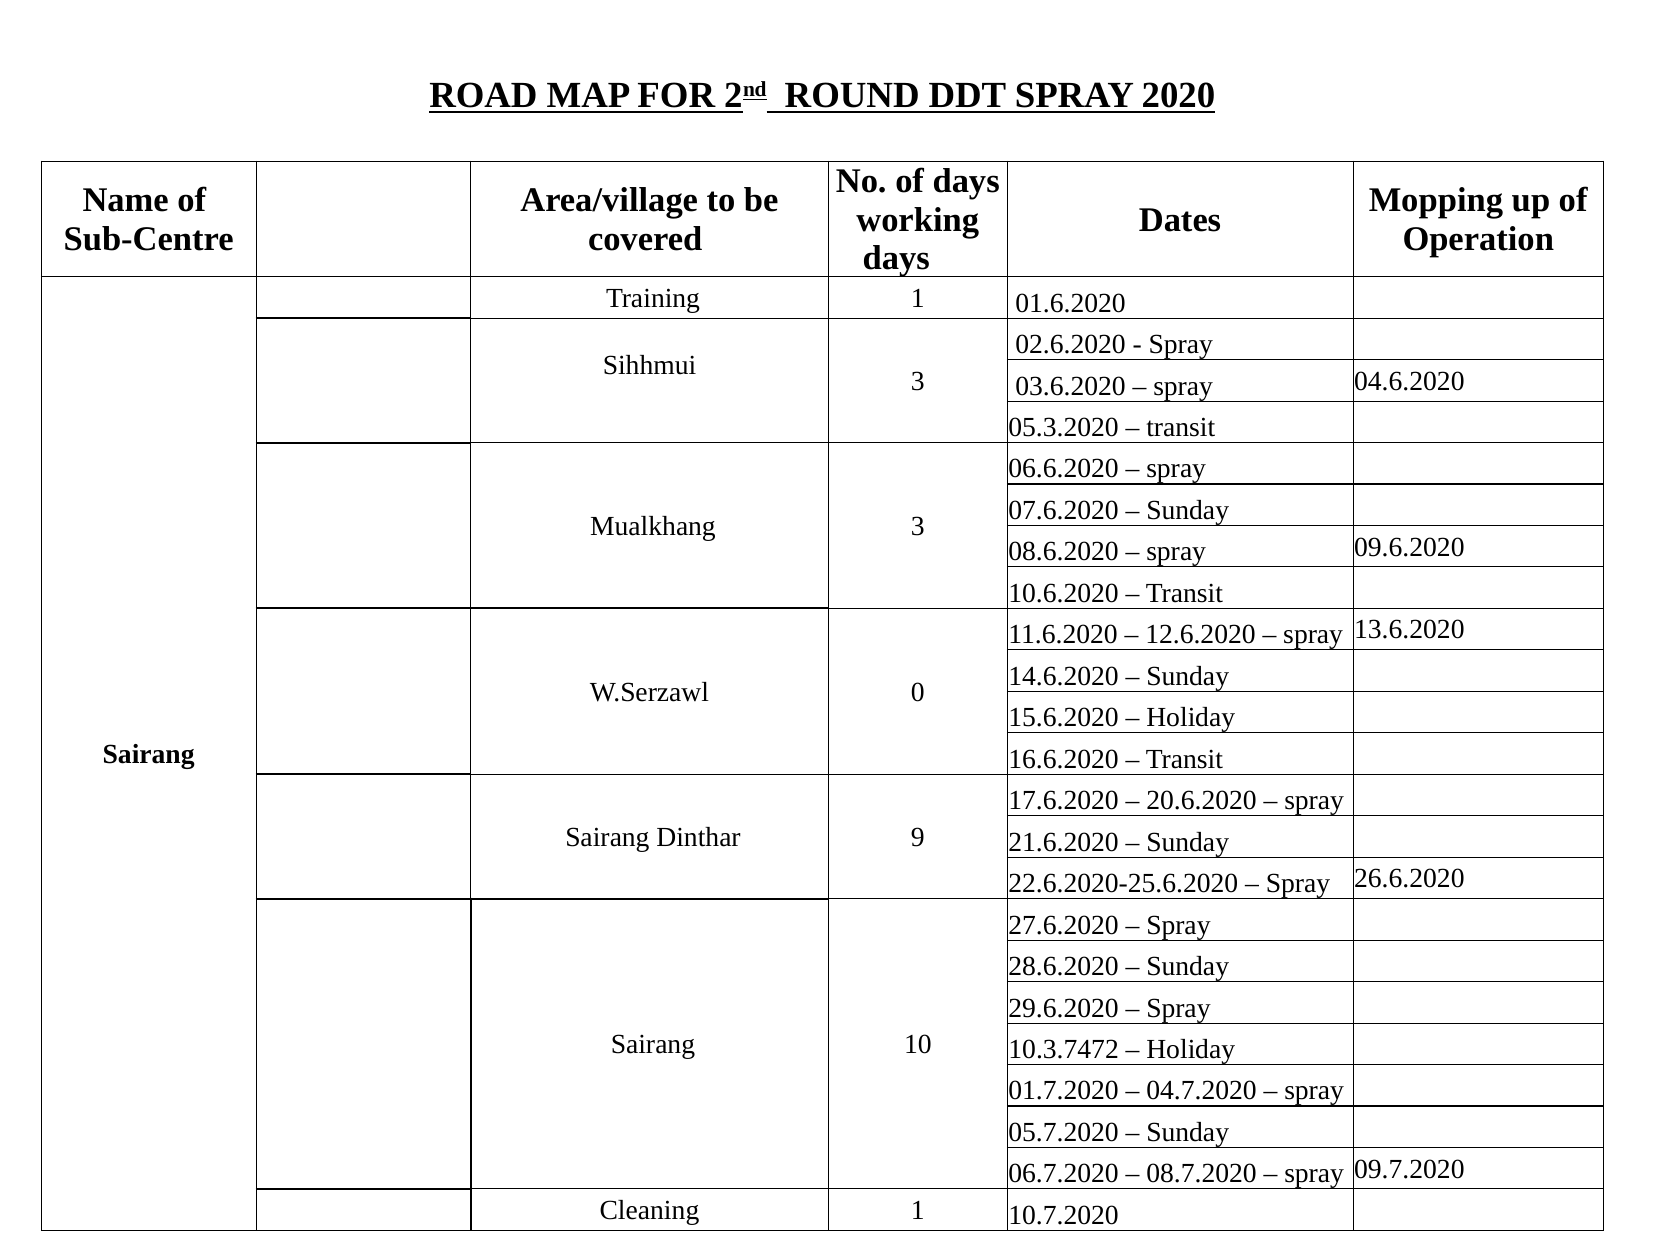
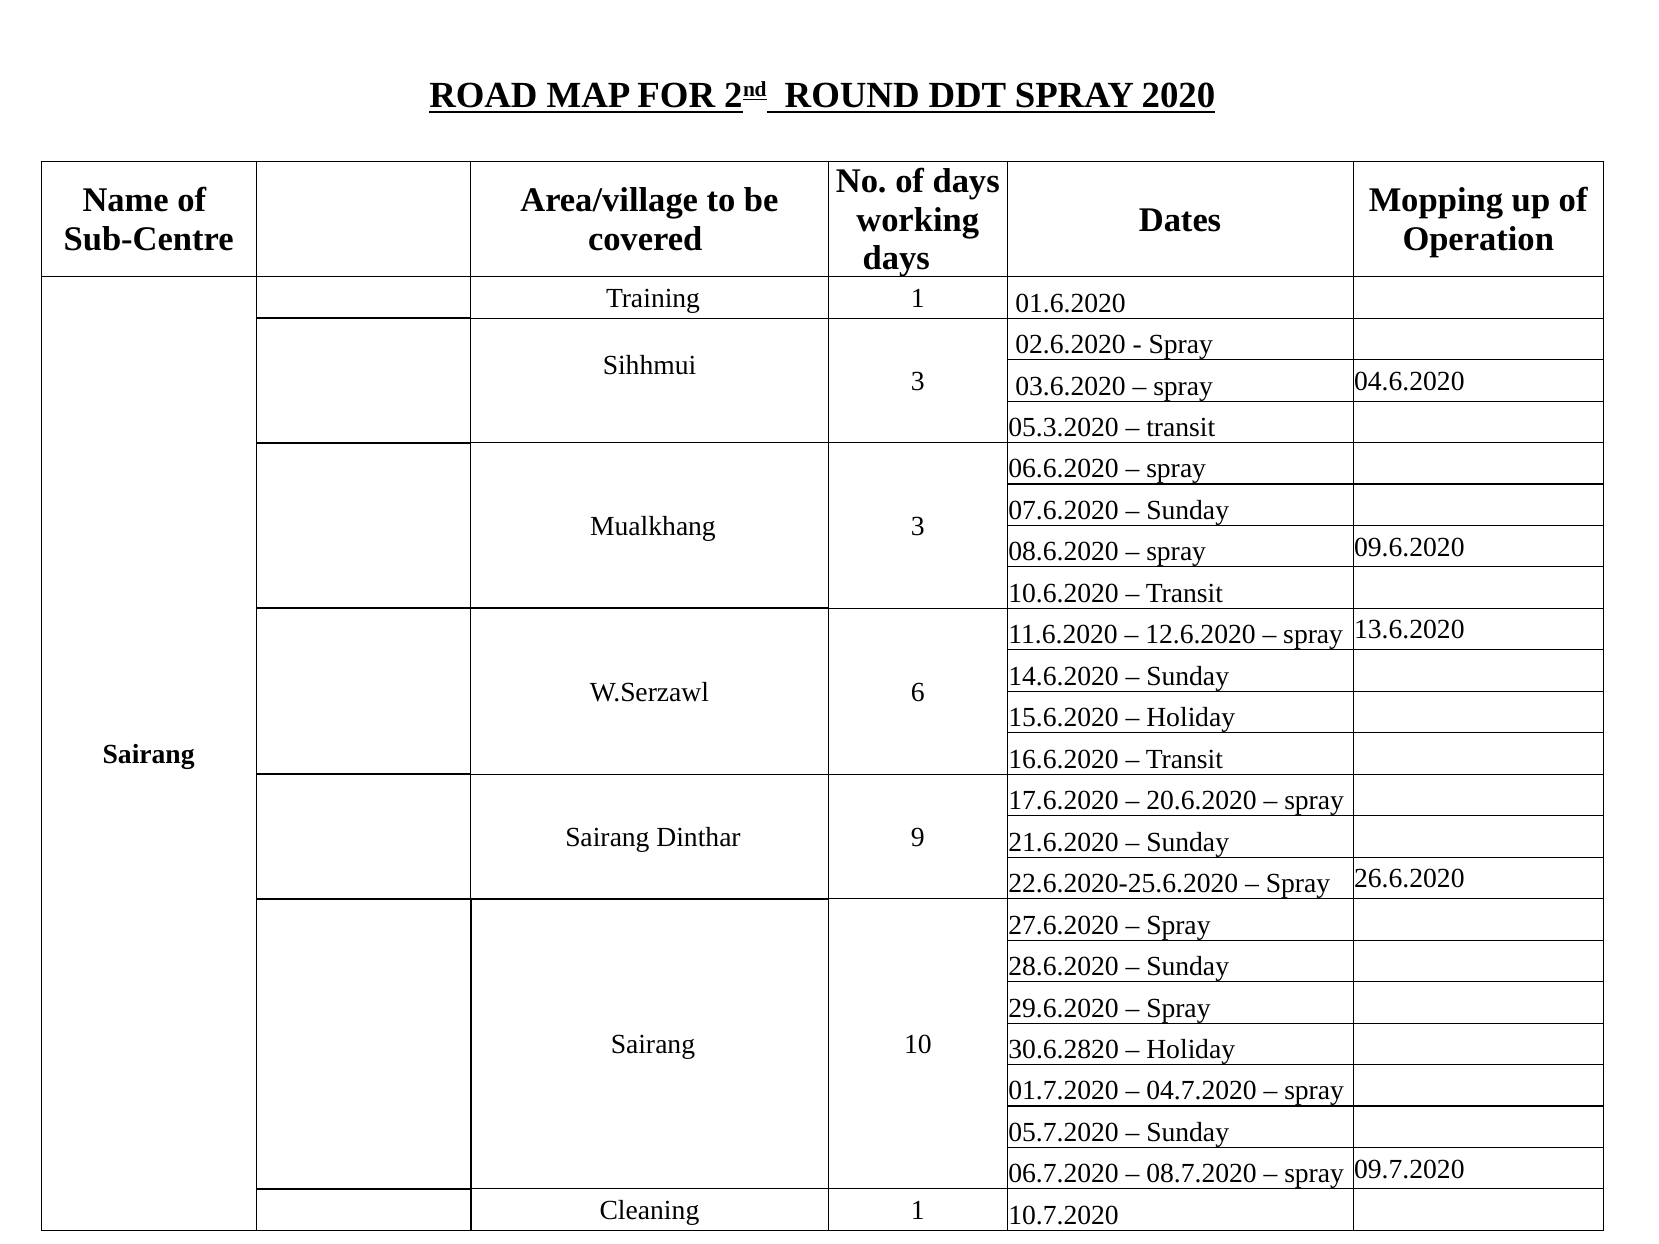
0: 0 -> 6
10.3.7472: 10.3.7472 -> 30.6.2820
